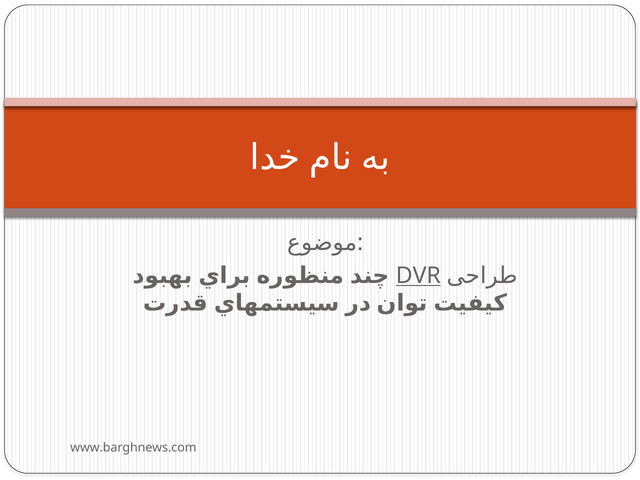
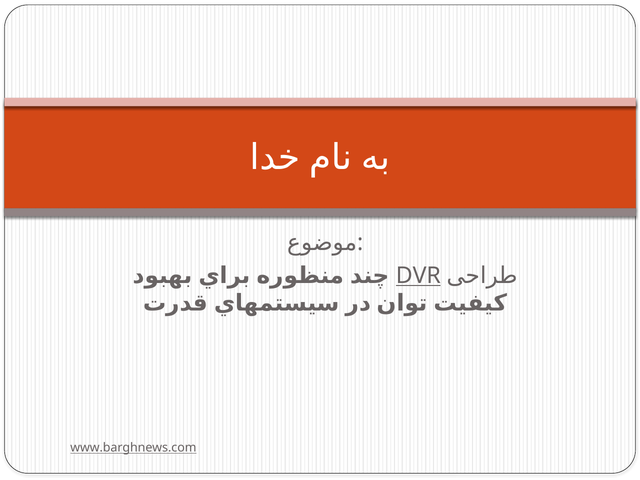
www.barghnews.com underline: none -> present
